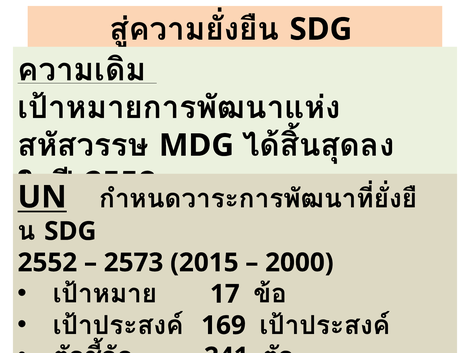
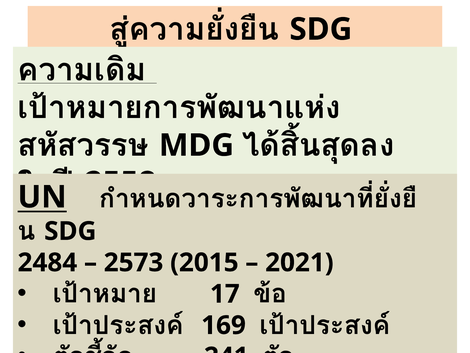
2552: 2552 -> 2484
2000: 2000 -> 2021
